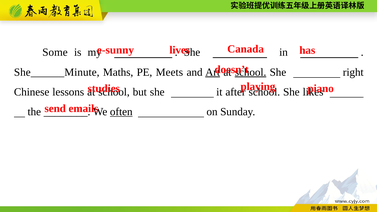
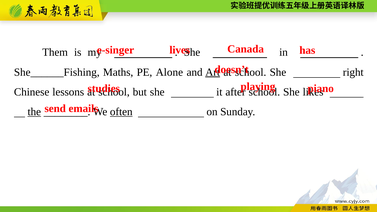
e-sunny: e-sunny -> e-singer
Some: Some -> Them
She______Minute: She______Minute -> She______Fishing
Meets: Meets -> Alone
school at (251, 72) underline: present -> none
the underline: none -> present
